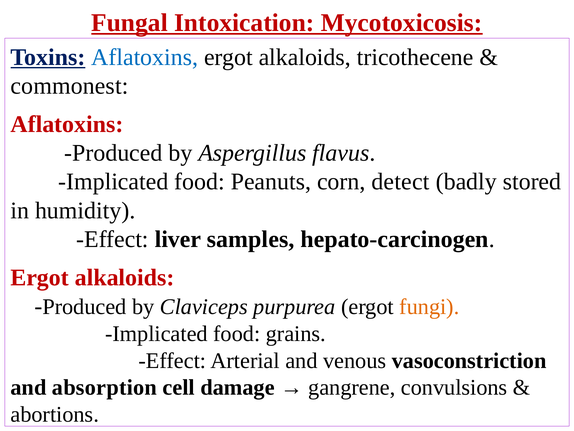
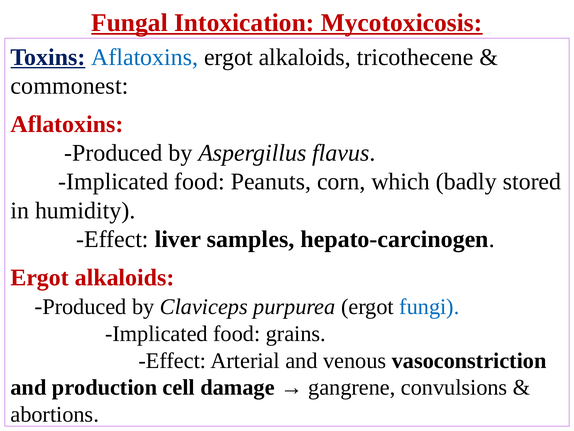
detect: detect -> which
fungi colour: orange -> blue
absorption: absorption -> production
